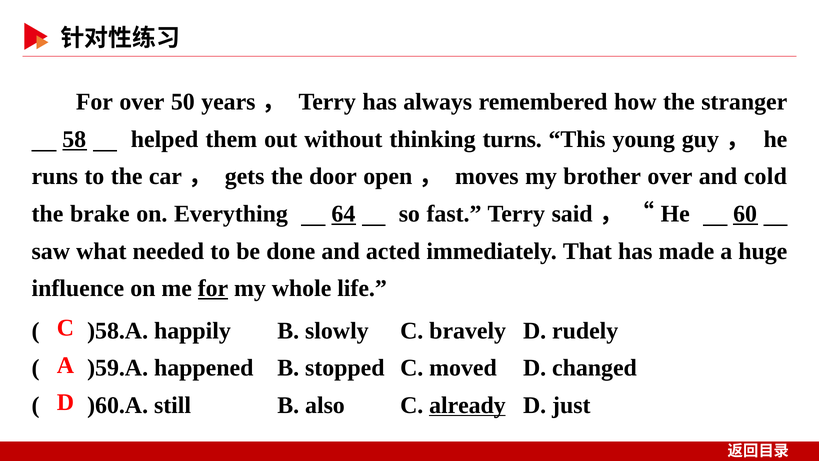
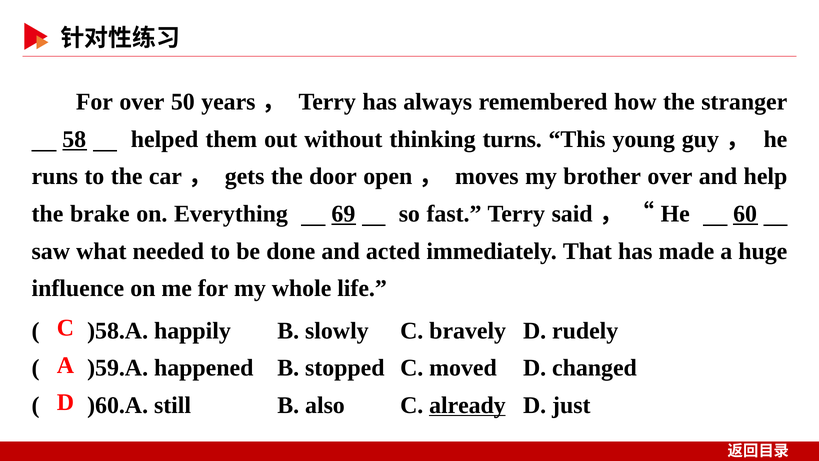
cold: cold -> help
64: 64 -> 69
for at (213, 288) underline: present -> none
